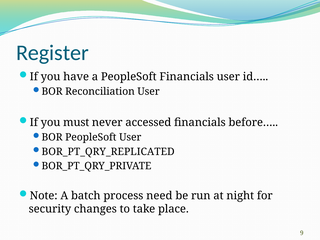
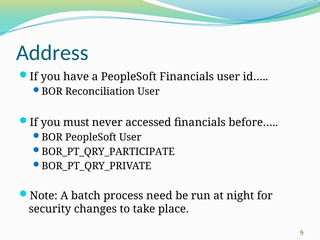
Register: Register -> Address
BOR_PT_QRY_REPLICATED: BOR_PT_QRY_REPLICATED -> BOR_PT_QRY_PARTICIPATE
